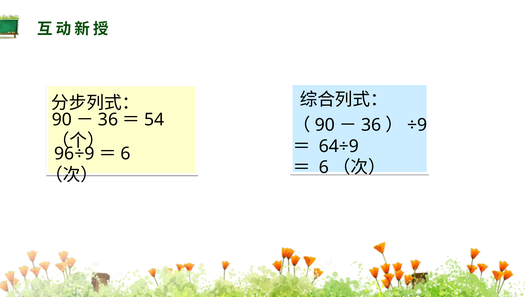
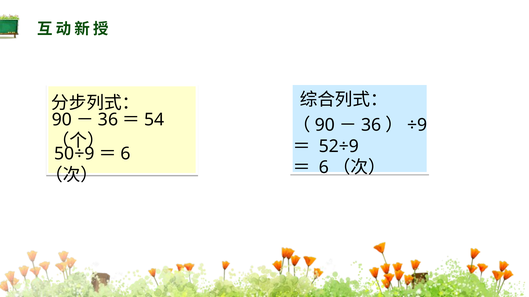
64÷9: 64÷9 -> 52÷9
96÷9: 96÷9 -> 50÷9
